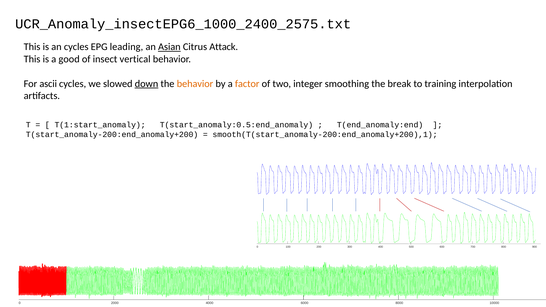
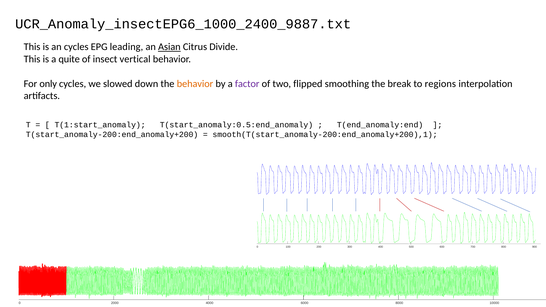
UCR_Anomaly_insectEPG6_1000_2400_2575.txt: UCR_Anomaly_insectEPG6_1000_2400_2575.txt -> UCR_Anomaly_insectEPG6_1000_2400_9887.txt
Attack: Attack -> Divide
good: good -> quite
ascii: ascii -> only
down underline: present -> none
factor colour: orange -> purple
integer: integer -> flipped
training: training -> regions
